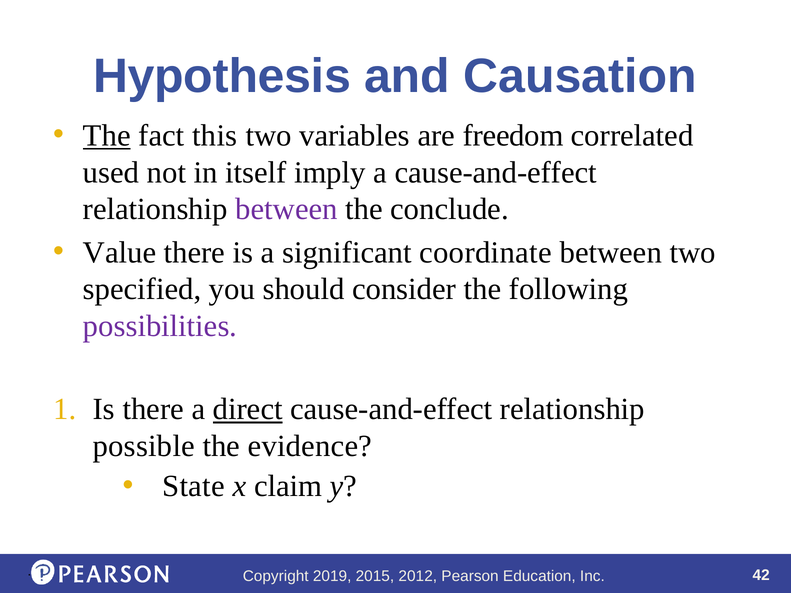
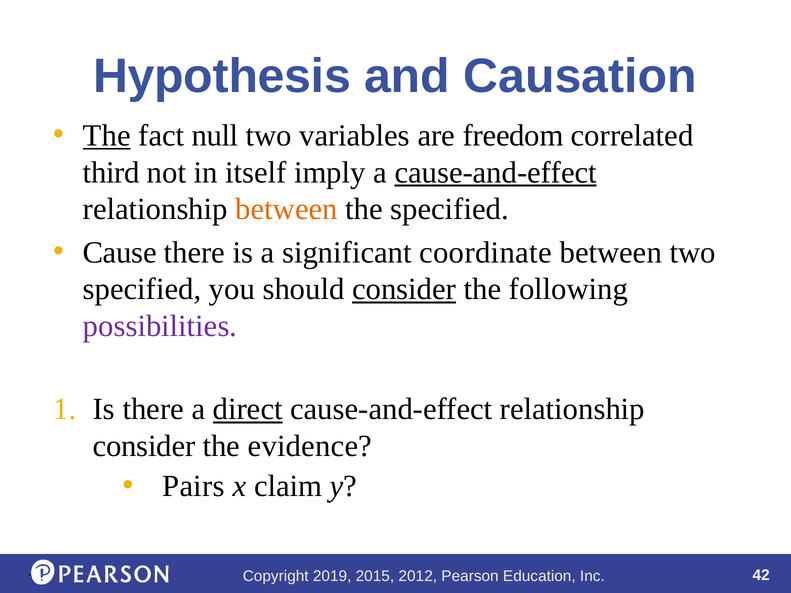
this: this -> null
used: used -> third
cause-and-effect at (496, 172) underline: none -> present
between at (286, 209) colour: purple -> orange
the conclude: conclude -> specified
Value: Value -> Cause
consider at (404, 289) underline: none -> present
possible at (144, 446): possible -> consider
State: State -> Pairs
